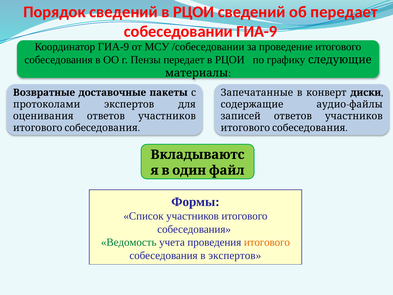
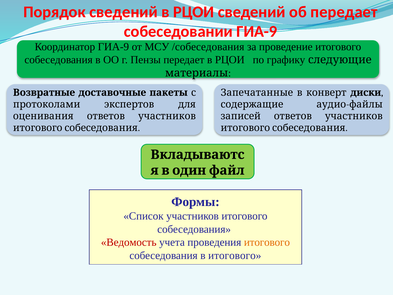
/собеседовании: /собеседовании -> /собеседования
Ведомость colour: green -> red
в экспертов: экспертов -> итогового
